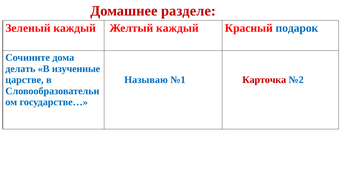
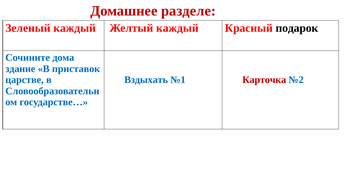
подарок colour: blue -> black
делать: делать -> здание
изученные: изученные -> приставок
Называю: Называю -> Вздыхать
